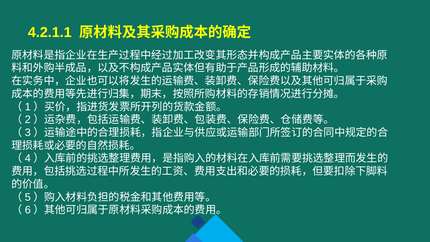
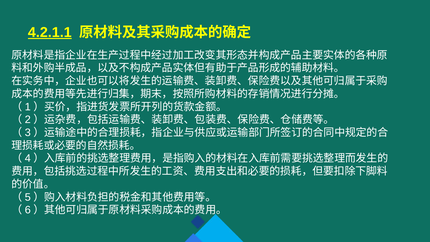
4.2.1.1 underline: none -> present
